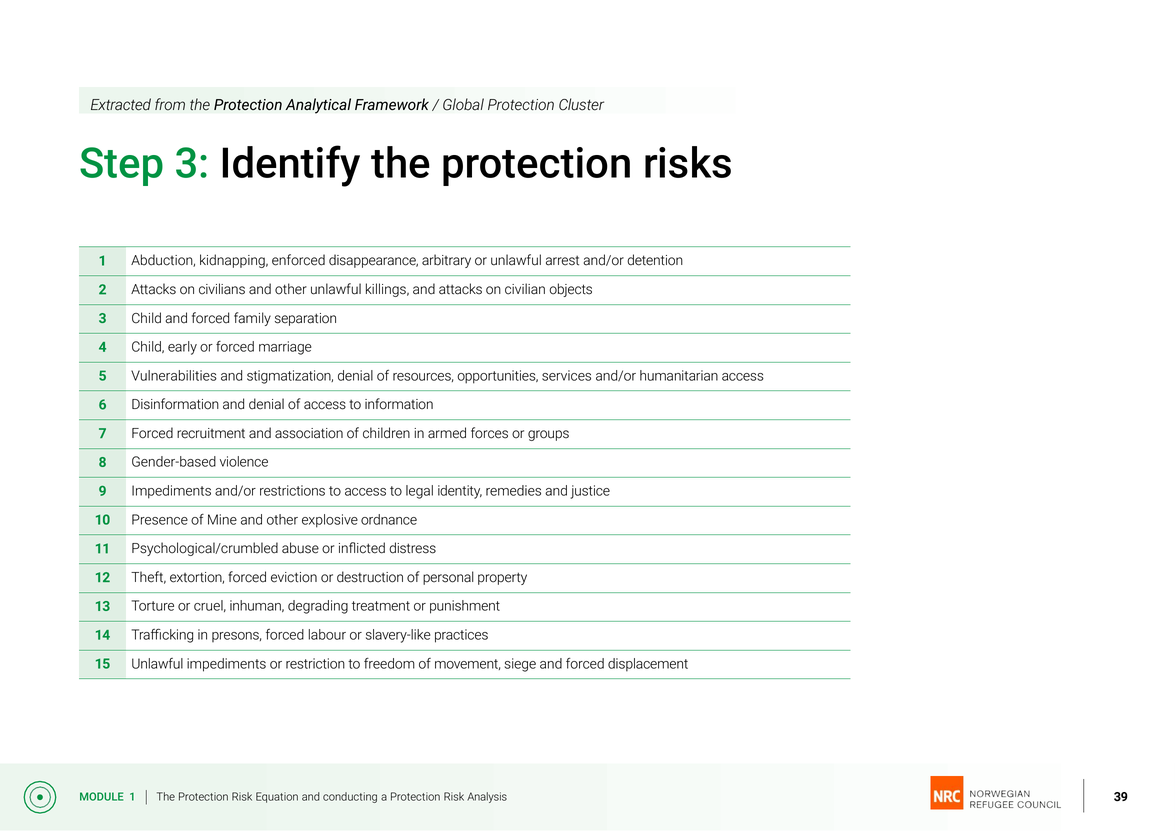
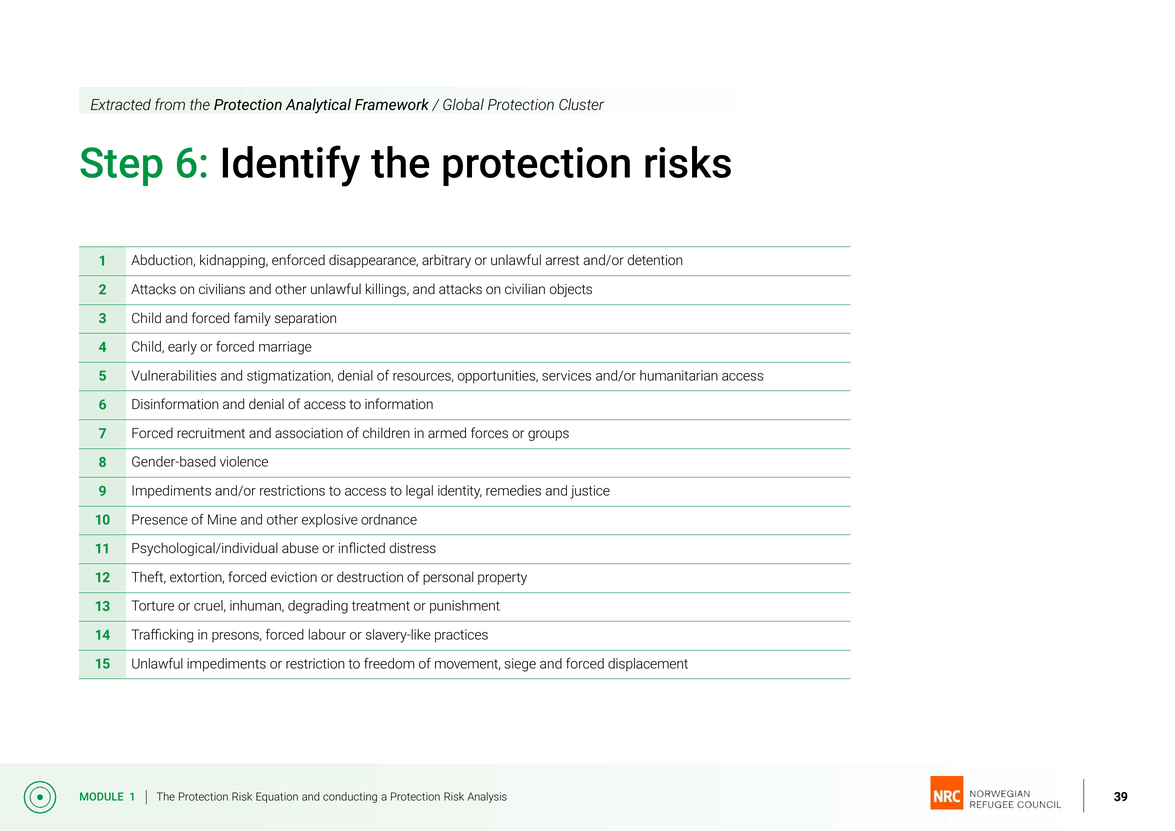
Step 3: 3 -> 6
Psychological/crumbled: Psychological/crumbled -> Psychological/individual
